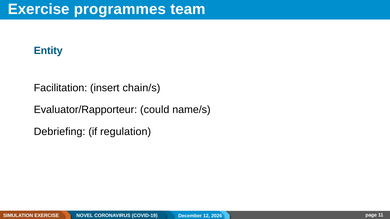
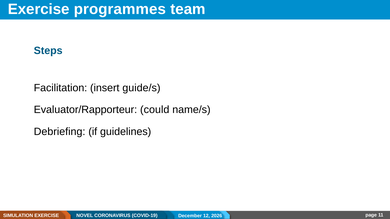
Entity: Entity -> Steps
chain/s: chain/s -> guide/s
regulation: regulation -> guidelines
